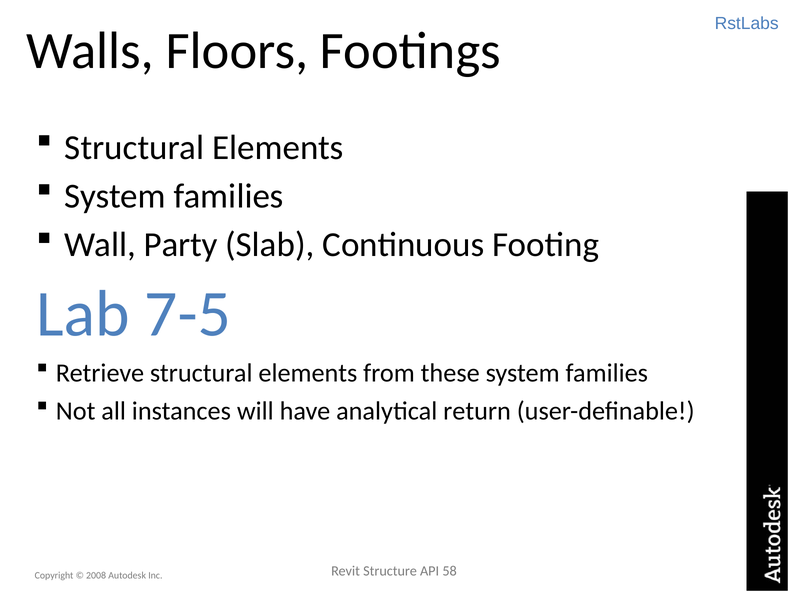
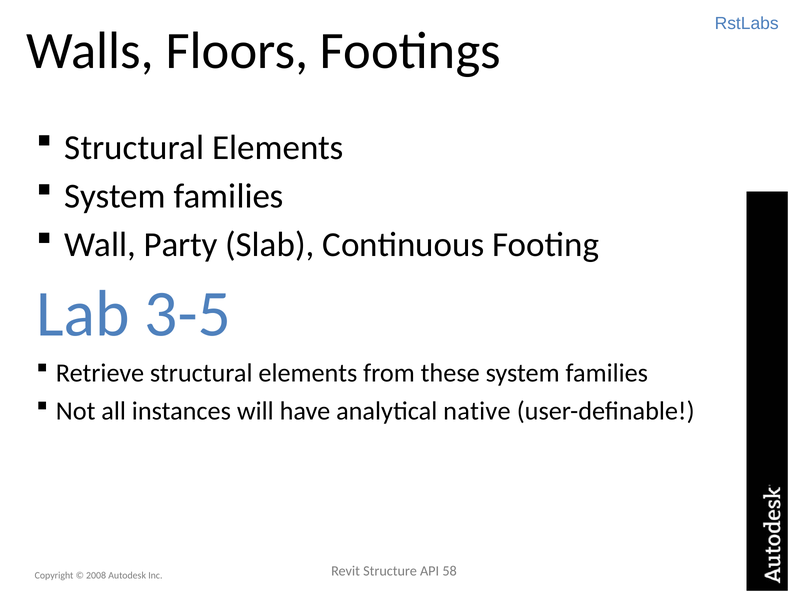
7-5: 7-5 -> 3-5
return: return -> native
